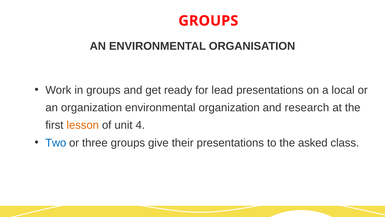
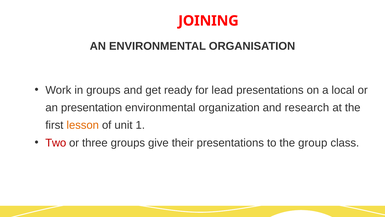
GROUPS at (208, 21): GROUPS -> JOINING
an organization: organization -> presentation
4: 4 -> 1
Two colour: blue -> red
asked: asked -> group
